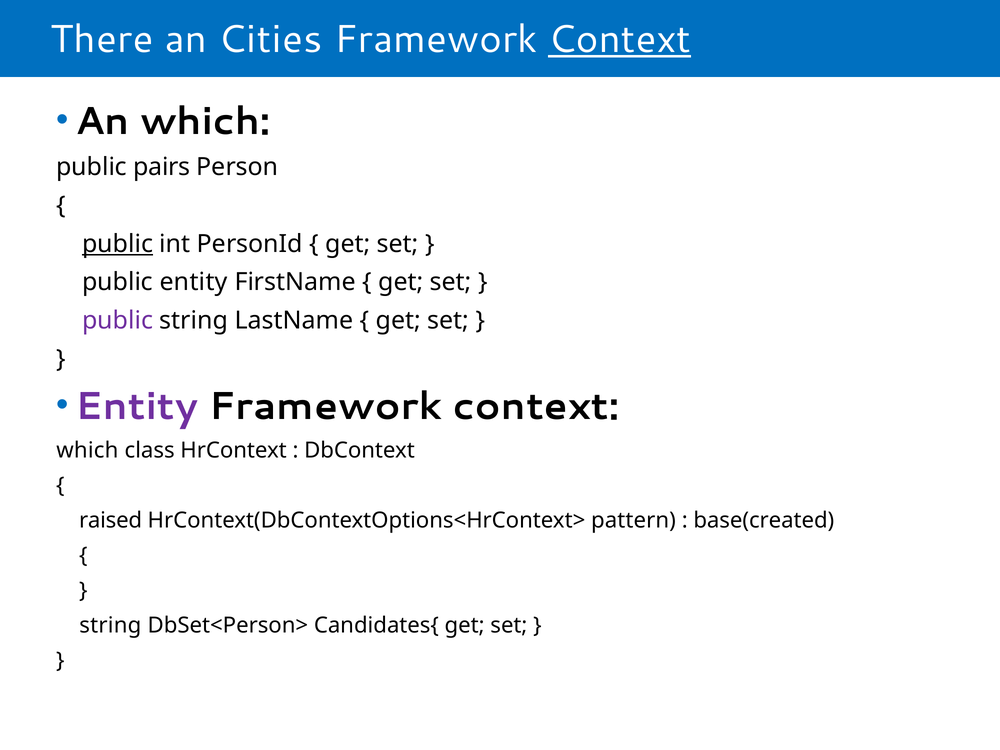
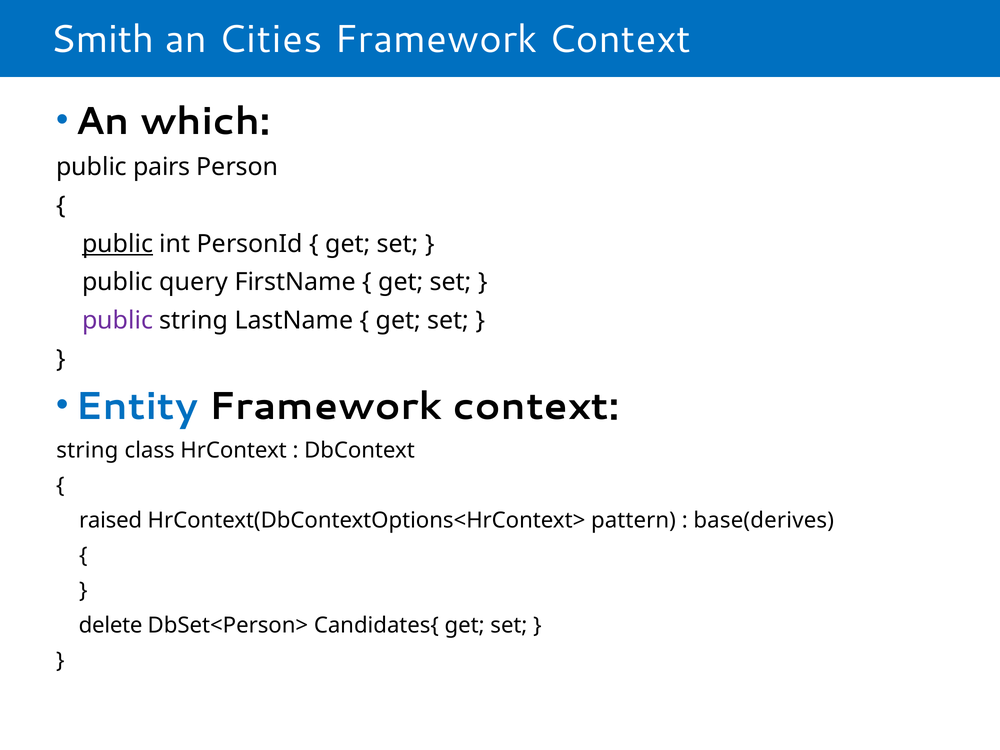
There: There -> Smith
Context at (620, 40) underline: present -> none
public entity: entity -> query
Entity at (137, 406) colour: purple -> blue
which at (87, 450): which -> string
base(created: base(created -> base(derives
string at (110, 625): string -> delete
